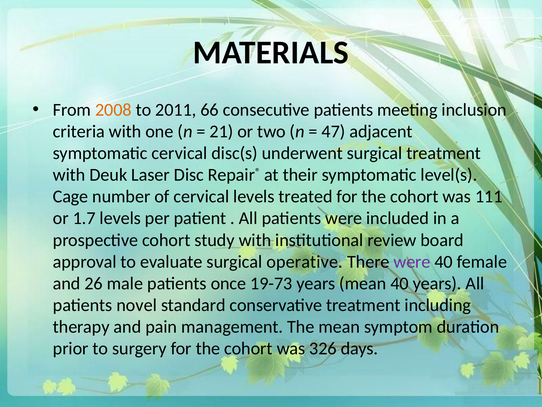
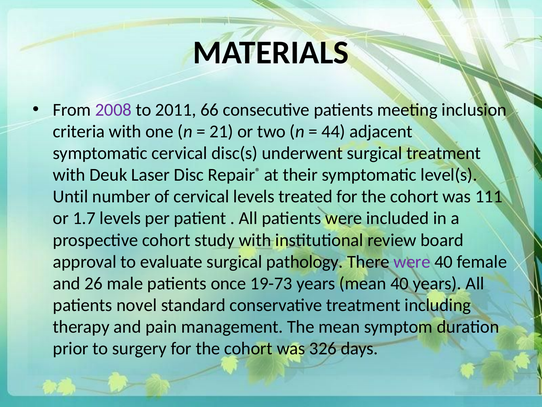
2008 colour: orange -> purple
47: 47 -> 44
Cage: Cage -> Until
operative: operative -> pathology
